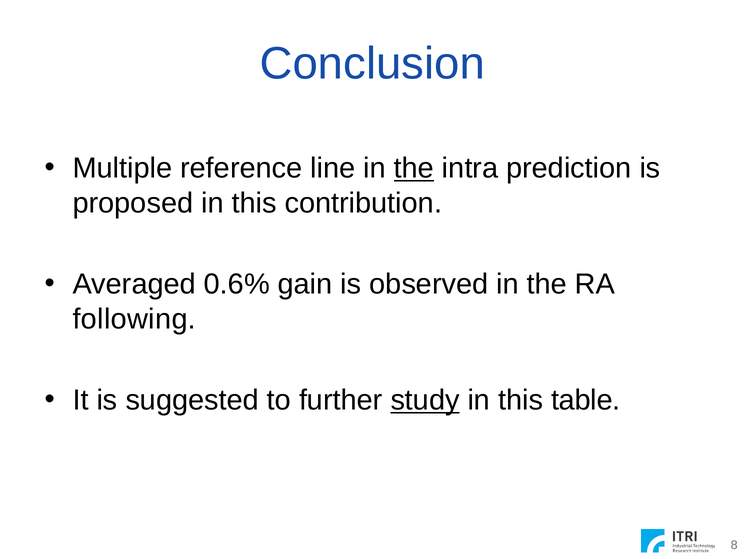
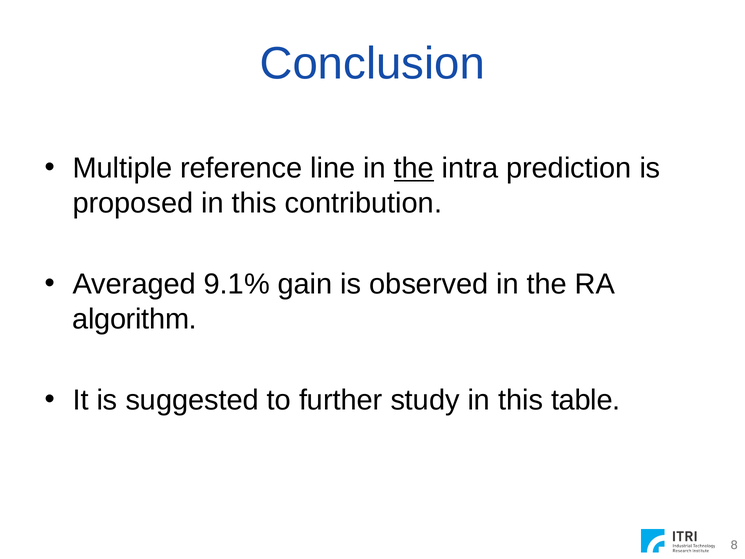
0.6%: 0.6% -> 9.1%
following: following -> algorithm
study underline: present -> none
